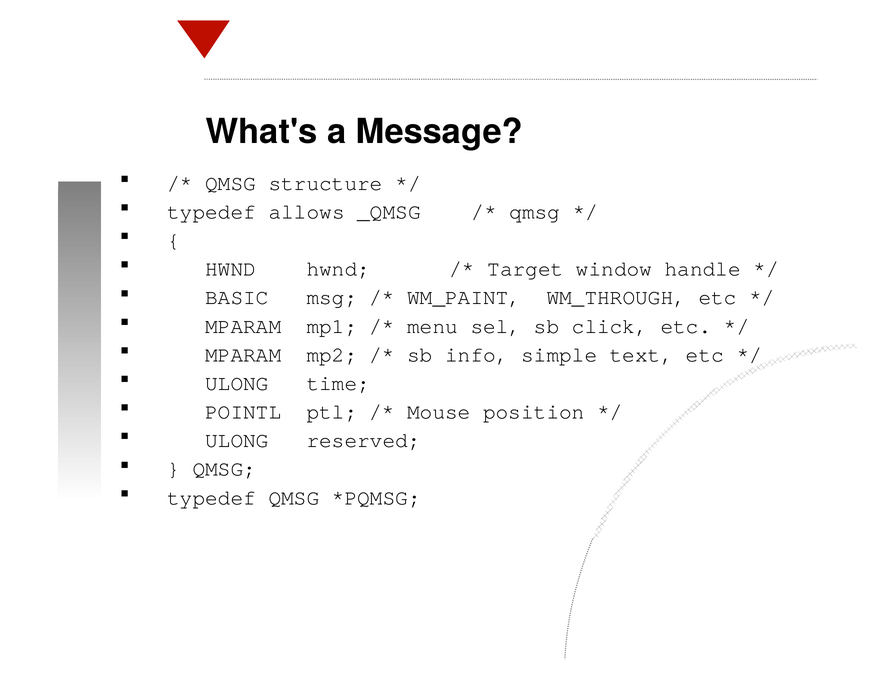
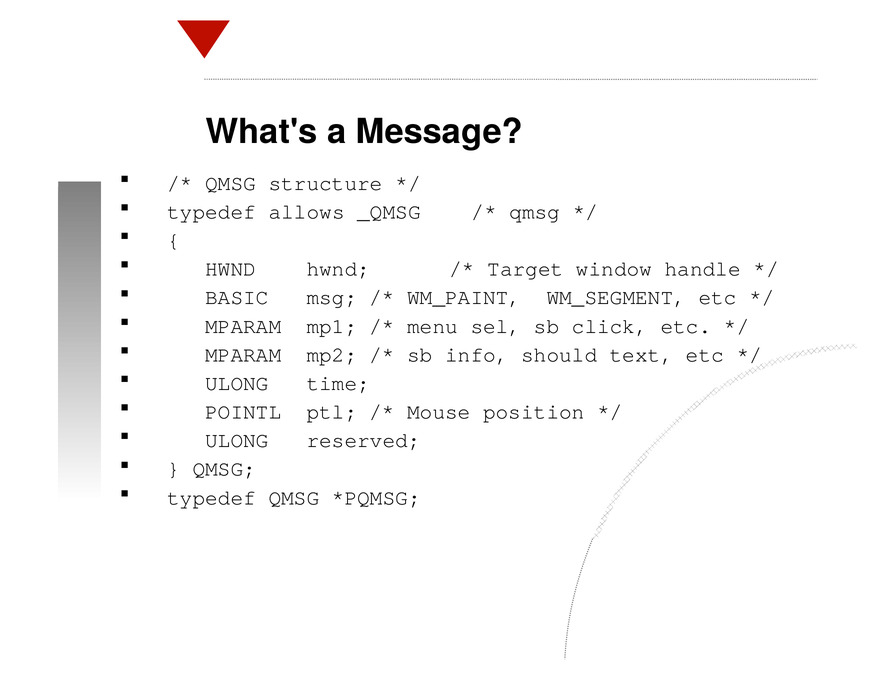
WM_THROUGH: WM_THROUGH -> WM_SEGMENT
simple: simple -> should
